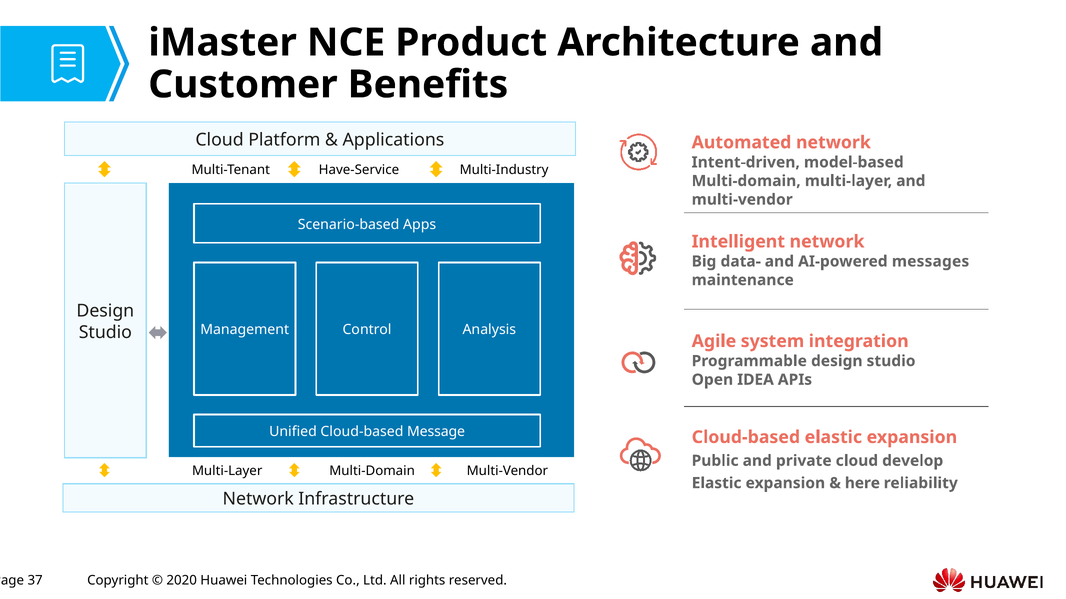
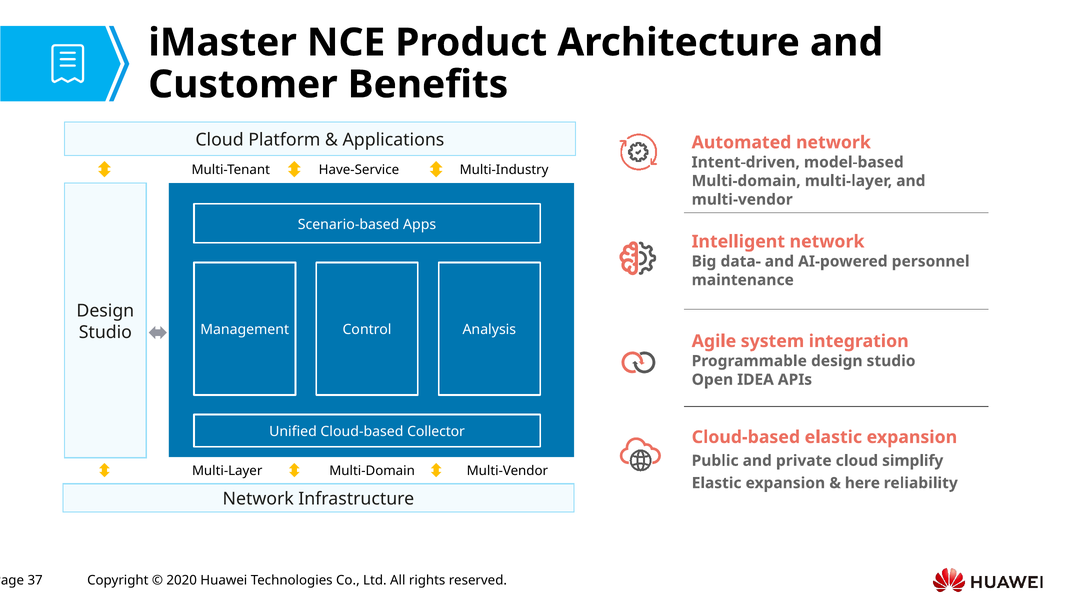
messages: messages -> personnel
Message: Message -> Collector
develop: develop -> simplify
